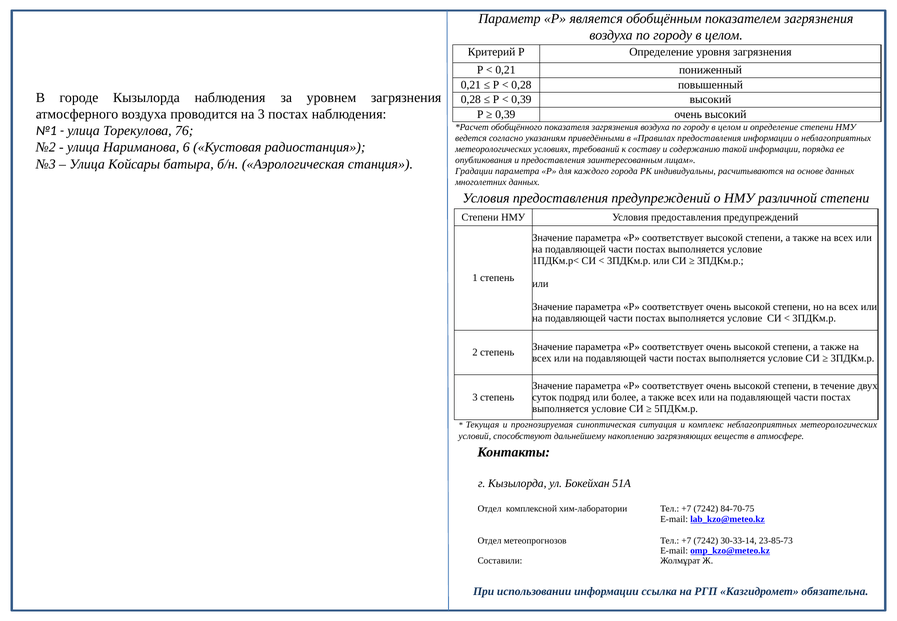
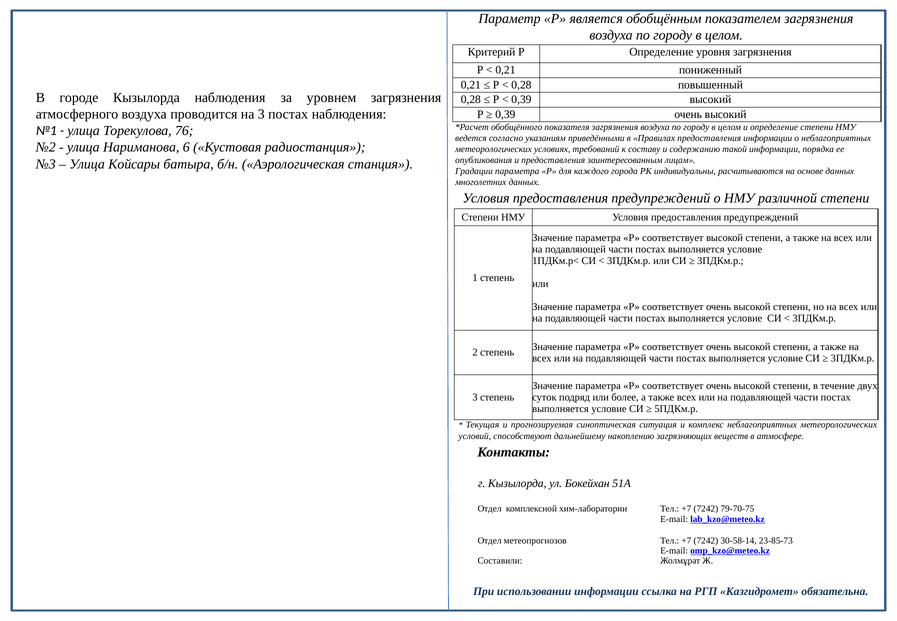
84-70-75: 84-70-75 -> 79-70-75
30-33-14: 30-33-14 -> 30-58-14
